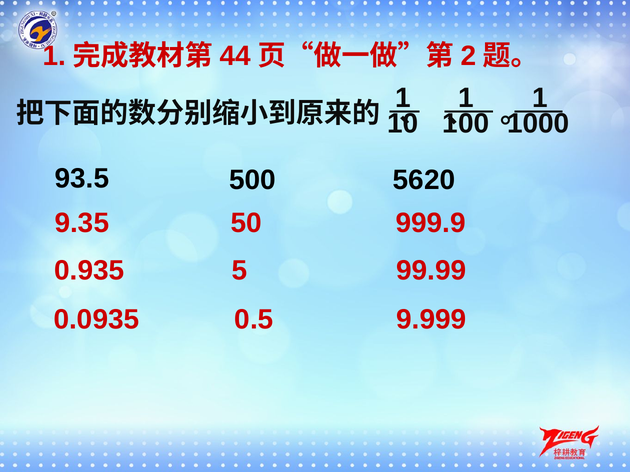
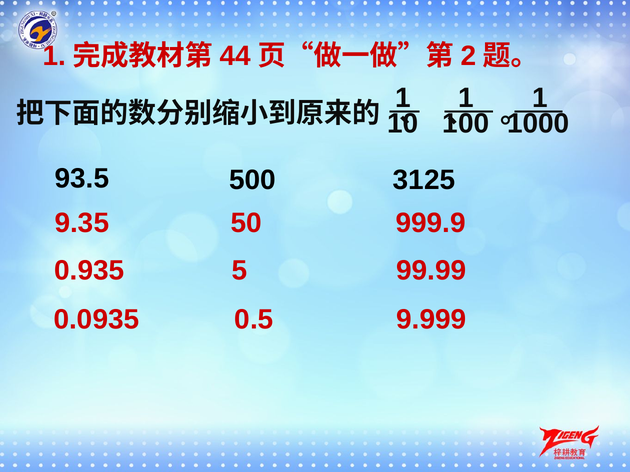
5620: 5620 -> 3125
